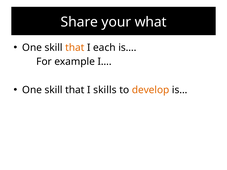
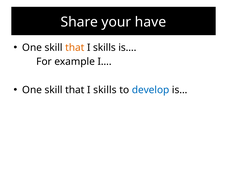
what: what -> have
each at (104, 48): each -> skills
develop colour: orange -> blue
